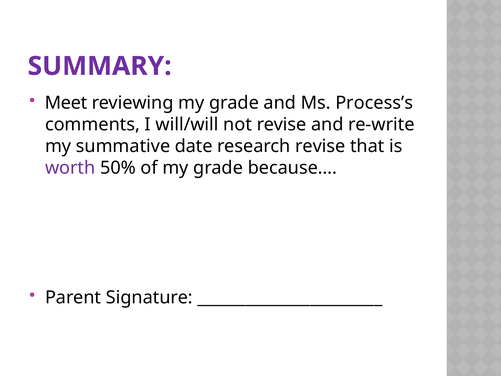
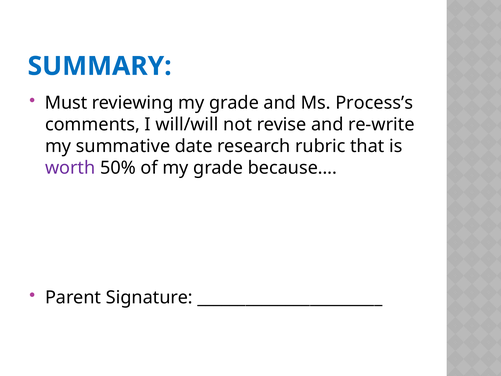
SUMMARY colour: purple -> blue
Meet: Meet -> Must
research revise: revise -> rubric
